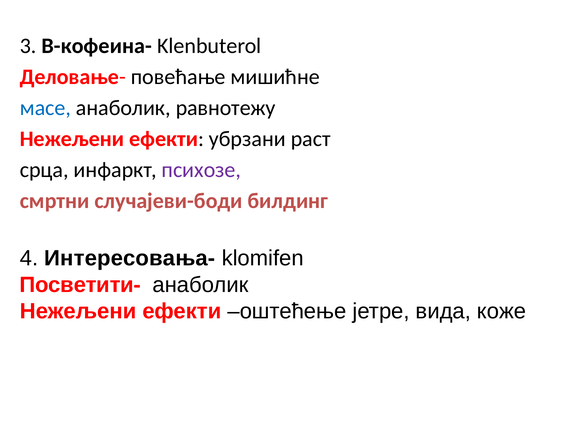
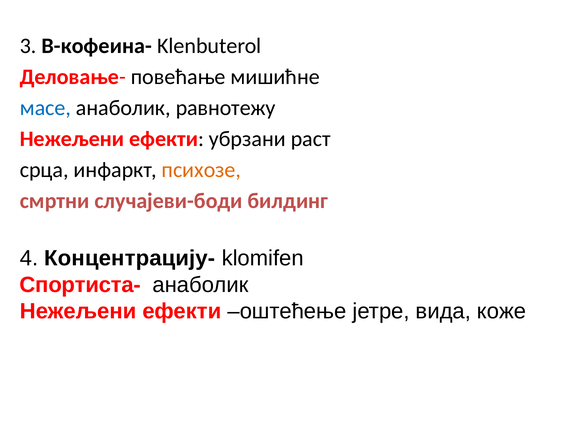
психозе colour: purple -> orange
Интересовања-: Интересовања- -> Концентрацију-
Посветити-: Посветити- -> Спортиста-
